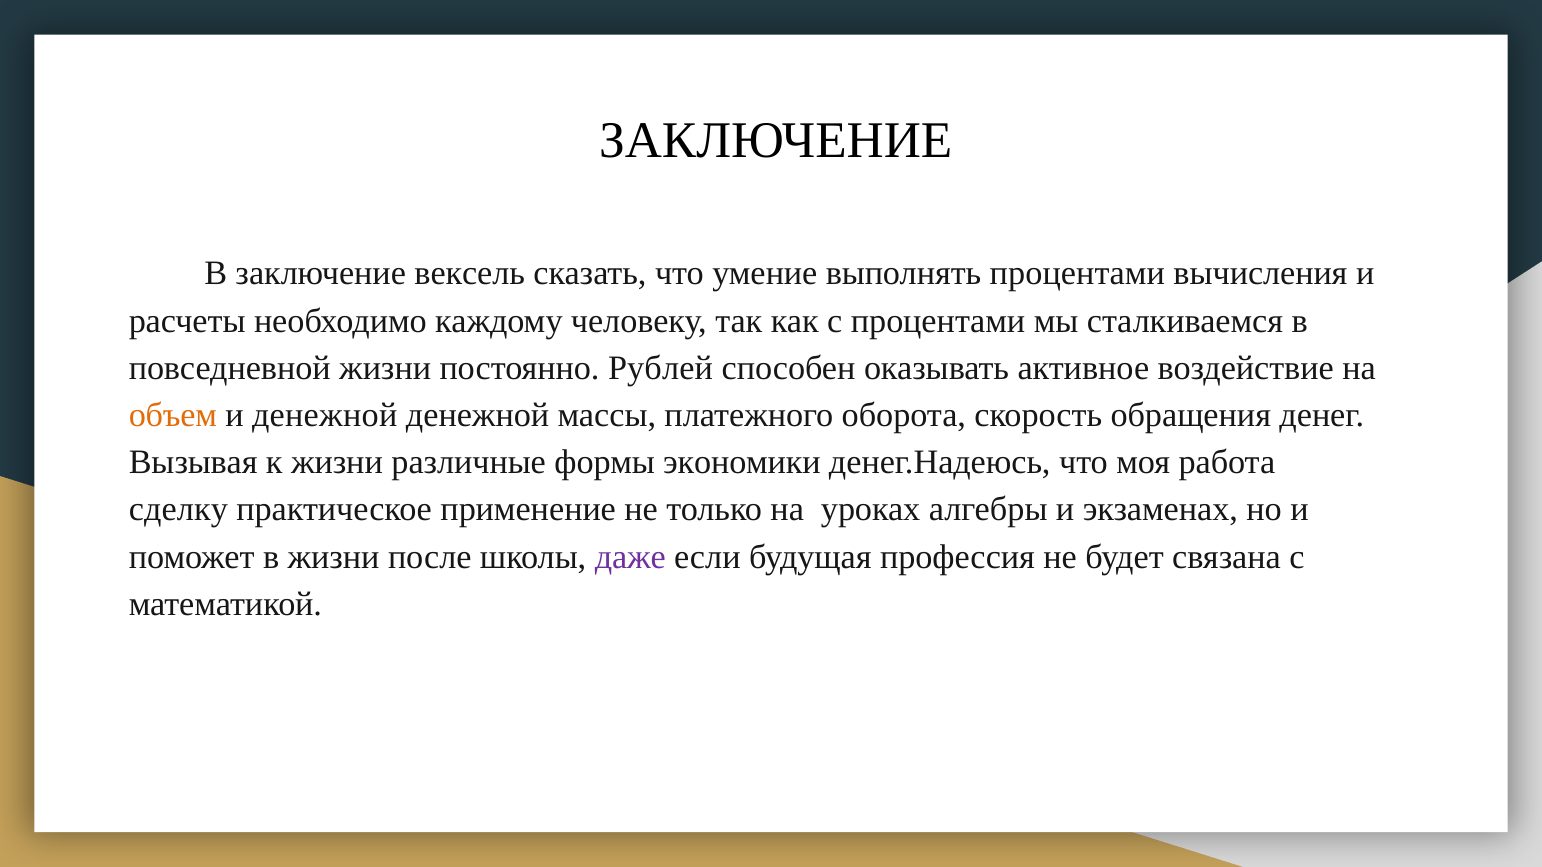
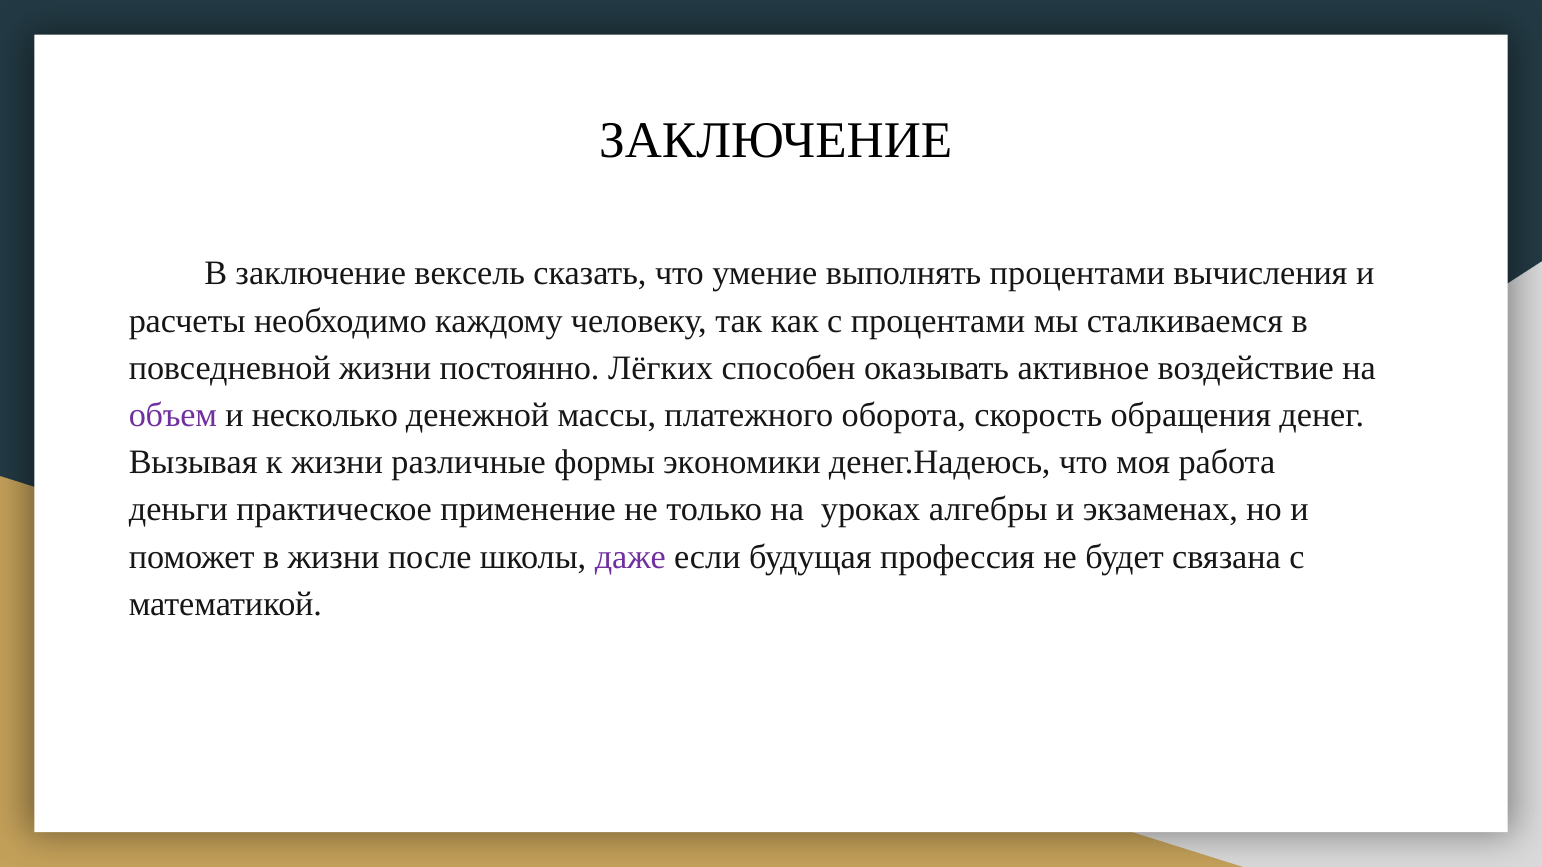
Рублей: Рублей -> Лёгких
объем colour: orange -> purple
и денежной: денежной -> несколько
сделку: сделку -> деньги
